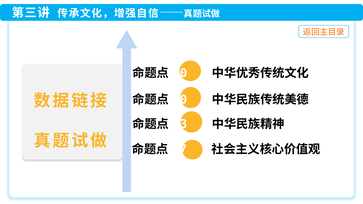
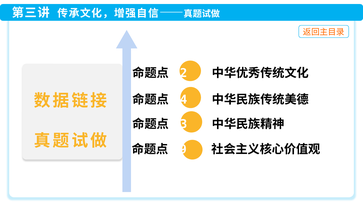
0 at (184, 73): 0 -> 2
0 at (184, 100): 0 -> 4
7: 7 -> 9
